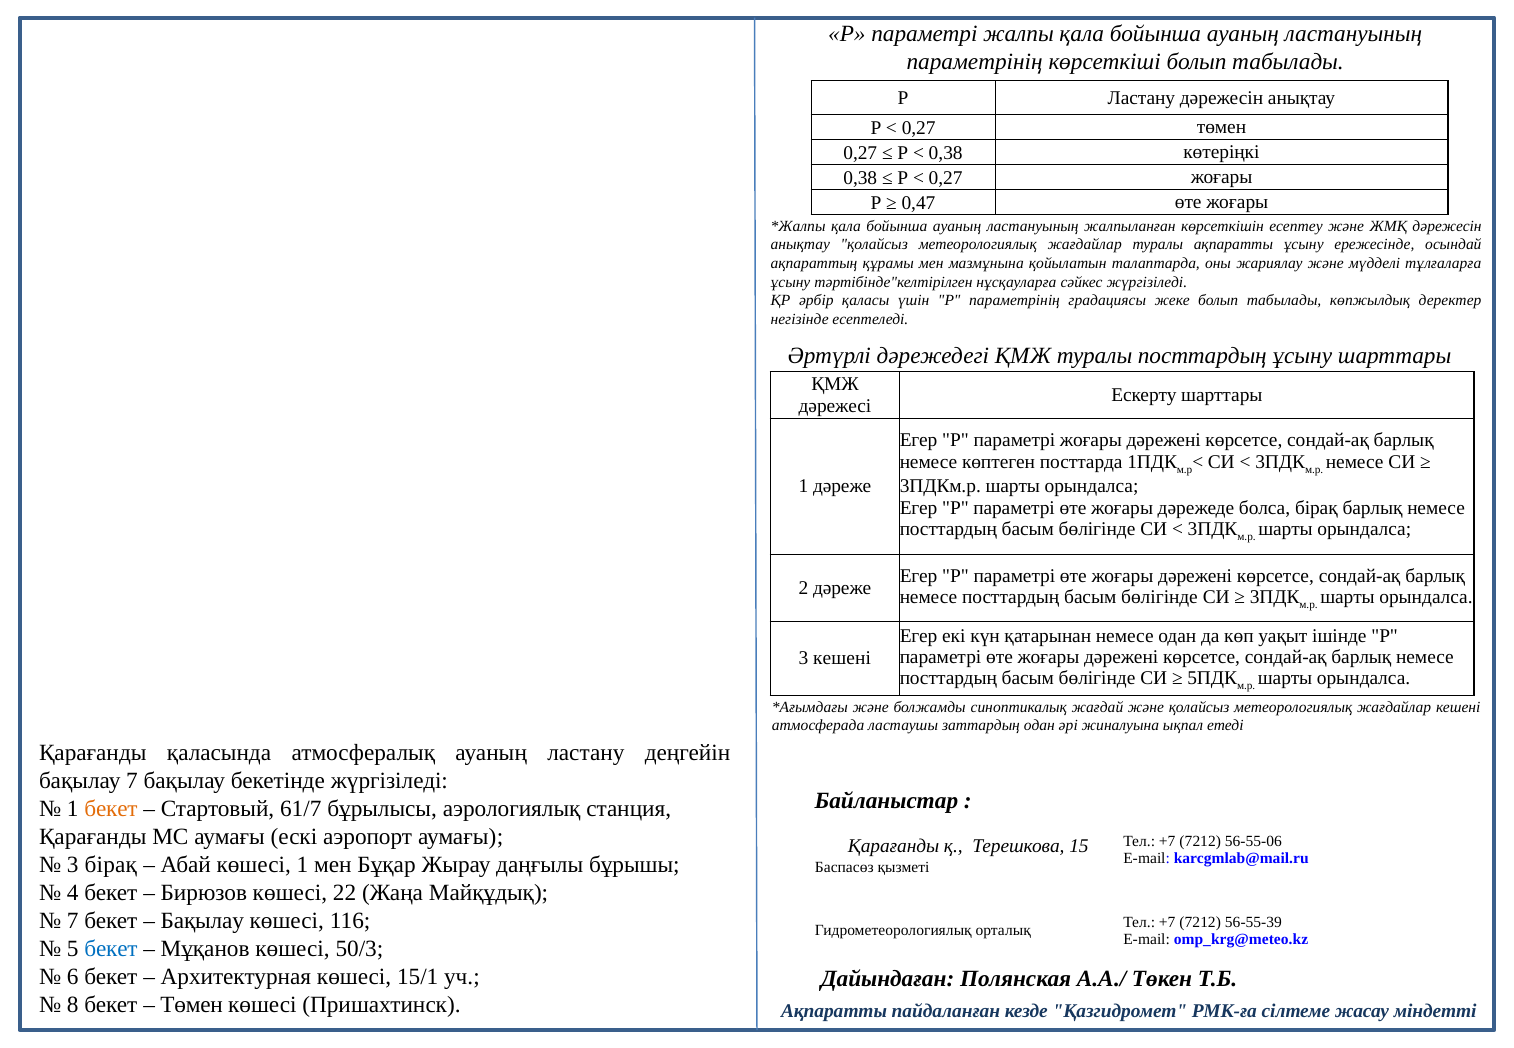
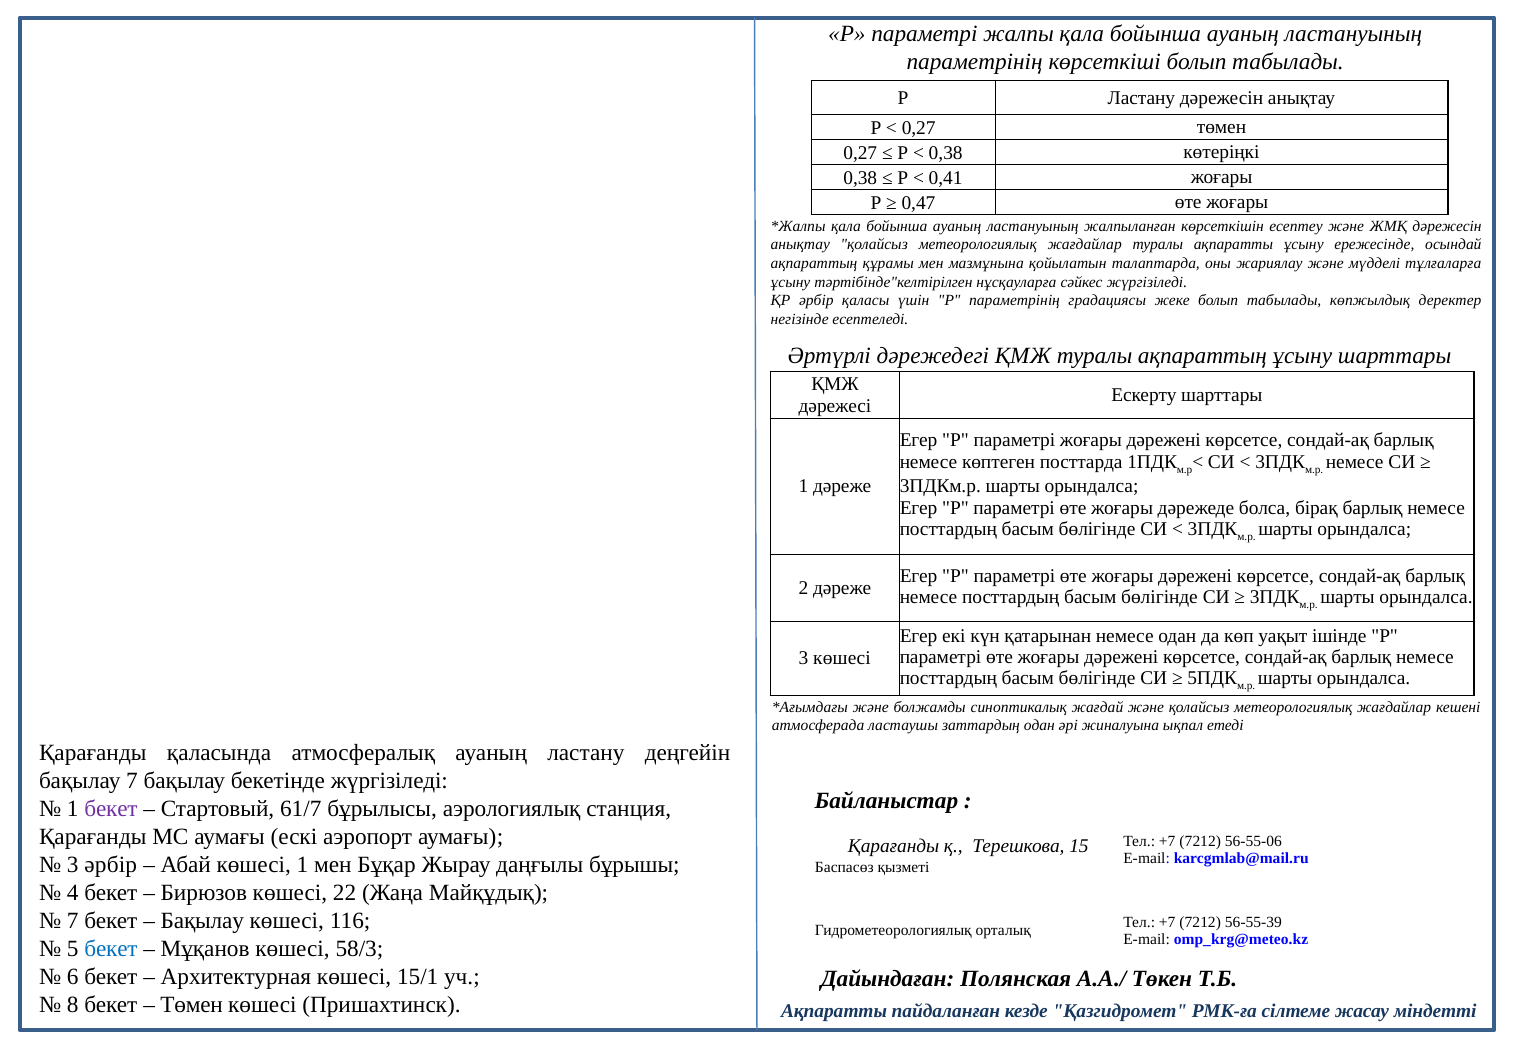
0,27 at (946, 178): 0,27 -> 0,41
туралы посттардың: посттардың -> ақпараттың
3 кешені: кешені -> көшесі
бекет at (111, 809) colour: orange -> purple
3 бірақ: бірақ -> әрбір
50/3: 50/3 -> 58/3
